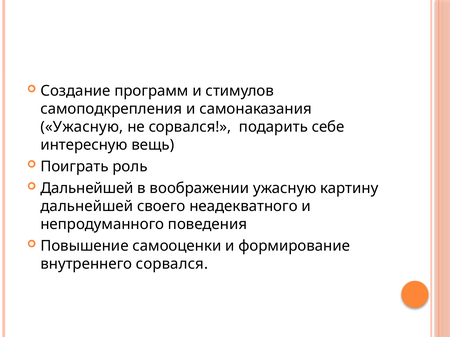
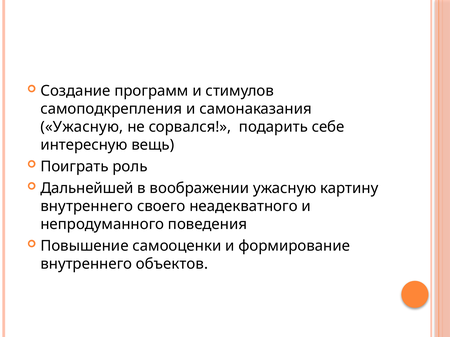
дальнейшей at (87, 207): дальнейшей -> внутреннего
внутреннего сорвался: сорвался -> объектов
